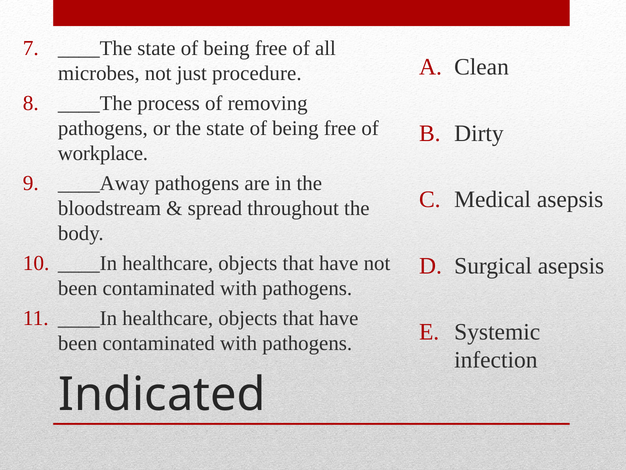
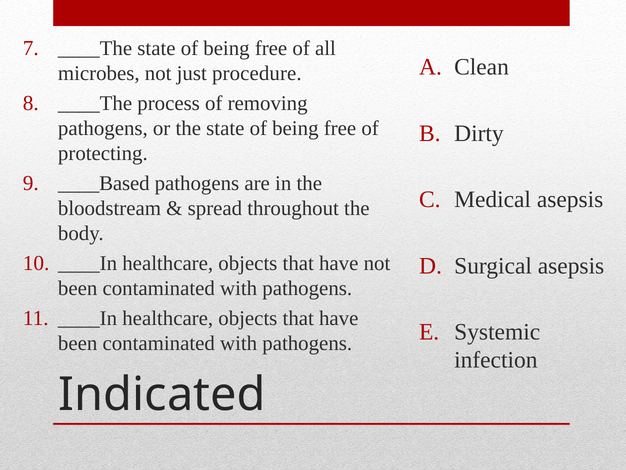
workplace: workplace -> protecting
____Away: ____Away -> ____Based
